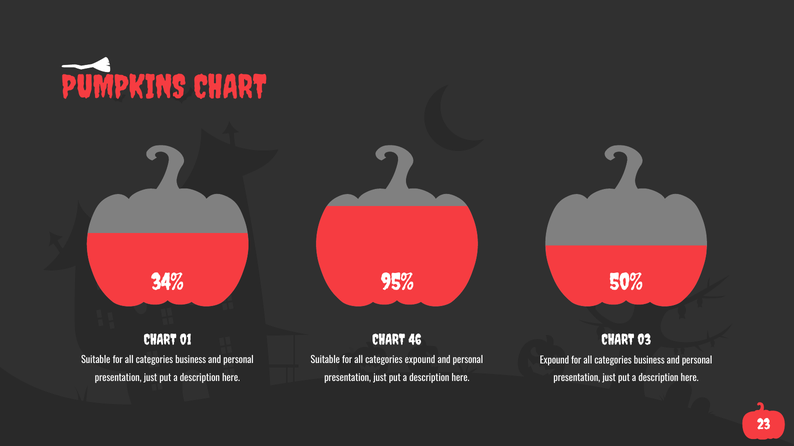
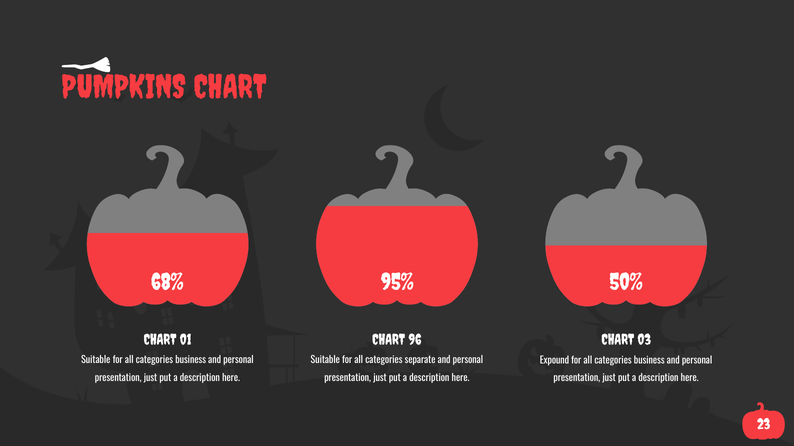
34%: 34% -> 68%
46: 46 -> 96
categories expound: expound -> separate
